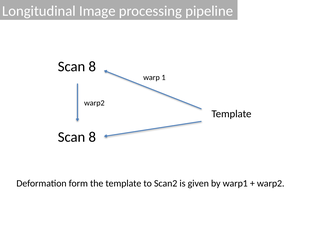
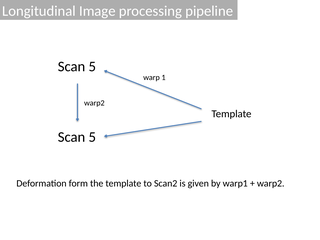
8 at (92, 67): 8 -> 5
8 at (92, 137): 8 -> 5
